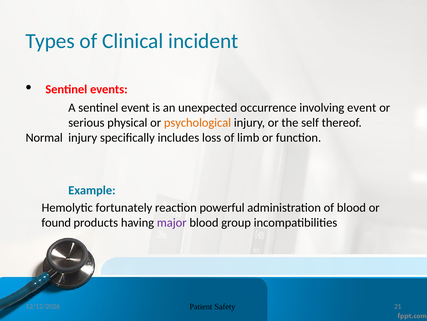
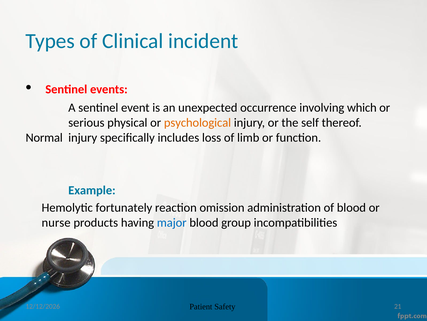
involving event: event -> which
powerful: powerful -> omission
found: found -> nurse
major colour: purple -> blue
